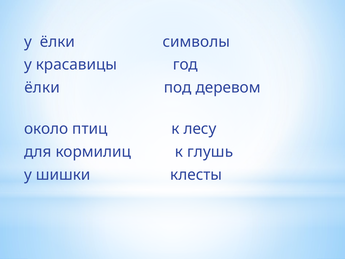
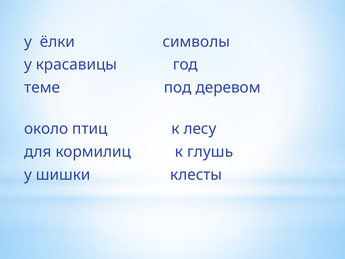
ёлки at (42, 87): ёлки -> теме
